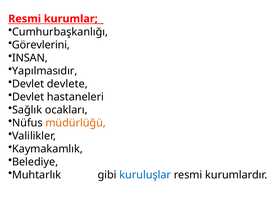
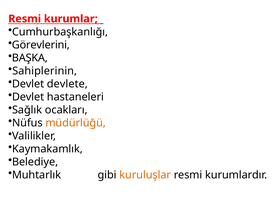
INSAN: INSAN -> BAŞKA
Yapılmasıdır: Yapılmasıdır -> Sahiplerinin
kuruluşlar colour: blue -> orange
